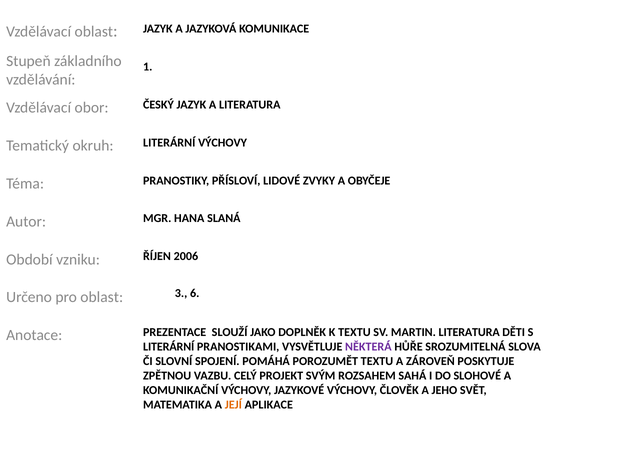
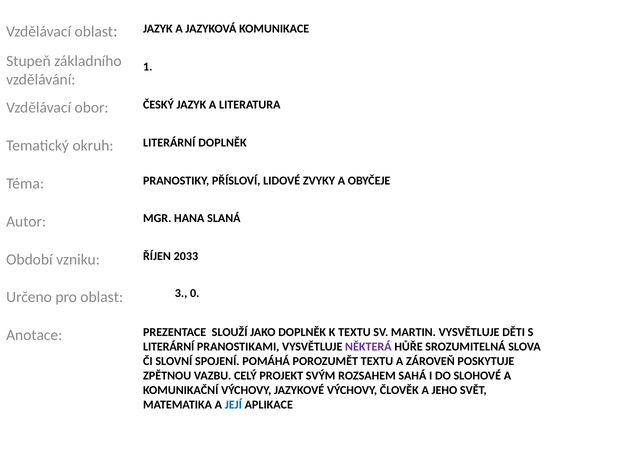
LITERÁRNÍ VÝCHOVY: VÝCHOVY -> DOPLNĚK
2006: 2006 -> 2033
6: 6 -> 0
MARTIN LITERATURA: LITERATURA -> VYSVĚTLUJE
JEJÍ colour: orange -> blue
